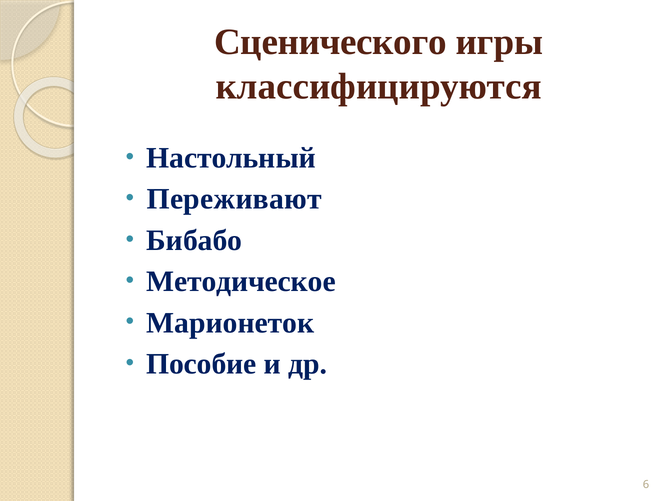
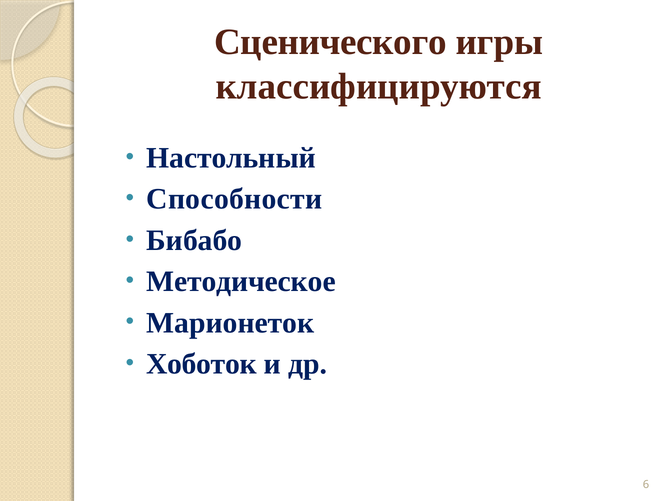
Переживают: Переживают -> Способности
Пособие: Пособие -> Хоботок
